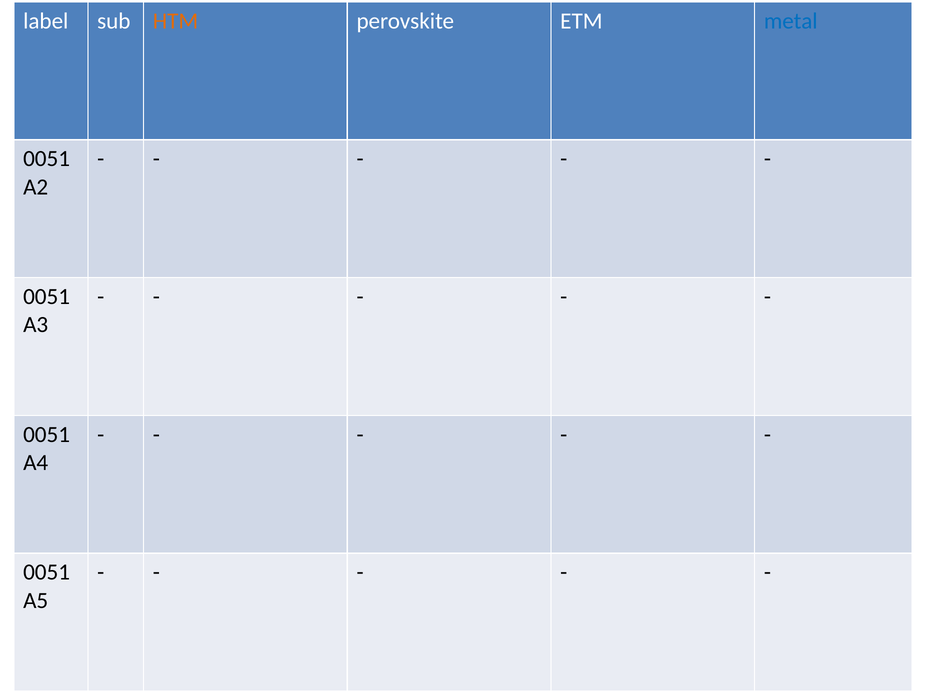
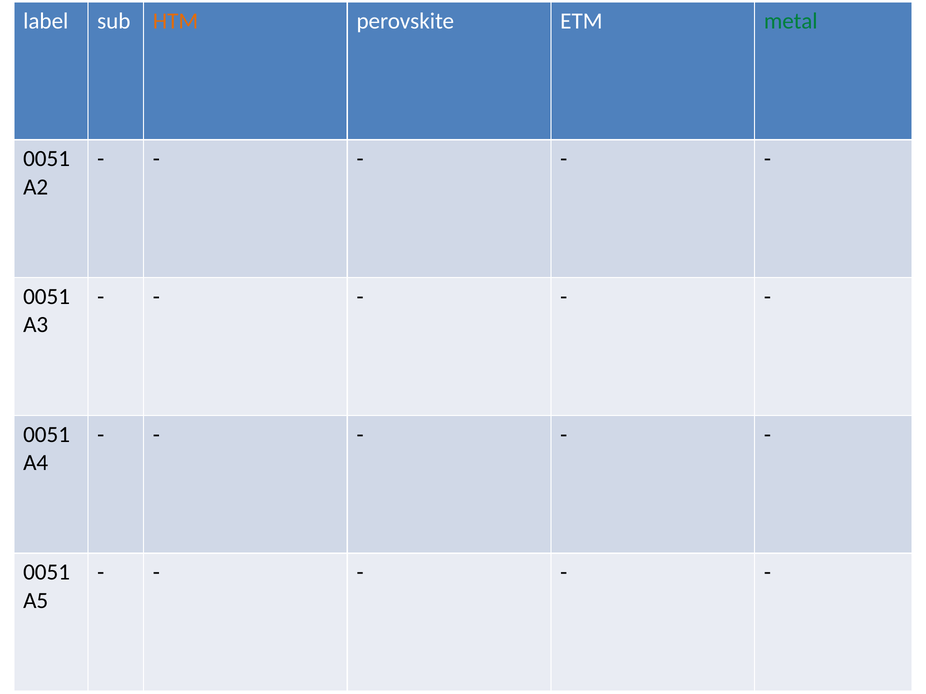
metal colour: blue -> green
